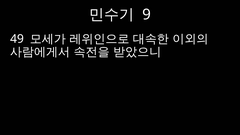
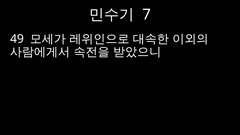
9: 9 -> 7
